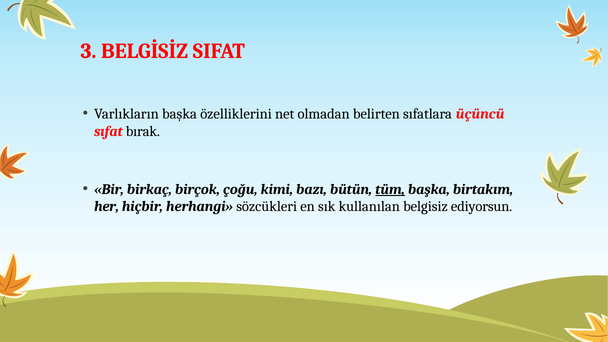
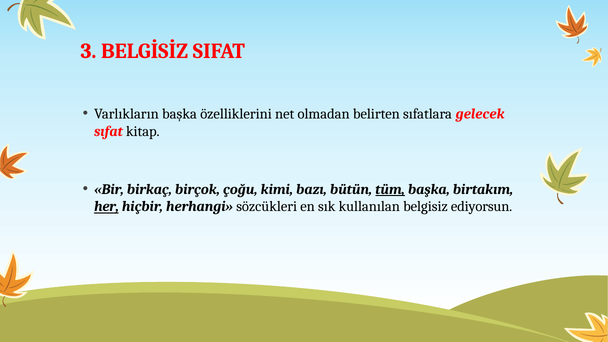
üçüncü: üçüncü -> gelecek
bırak: bırak -> kitap
her underline: none -> present
